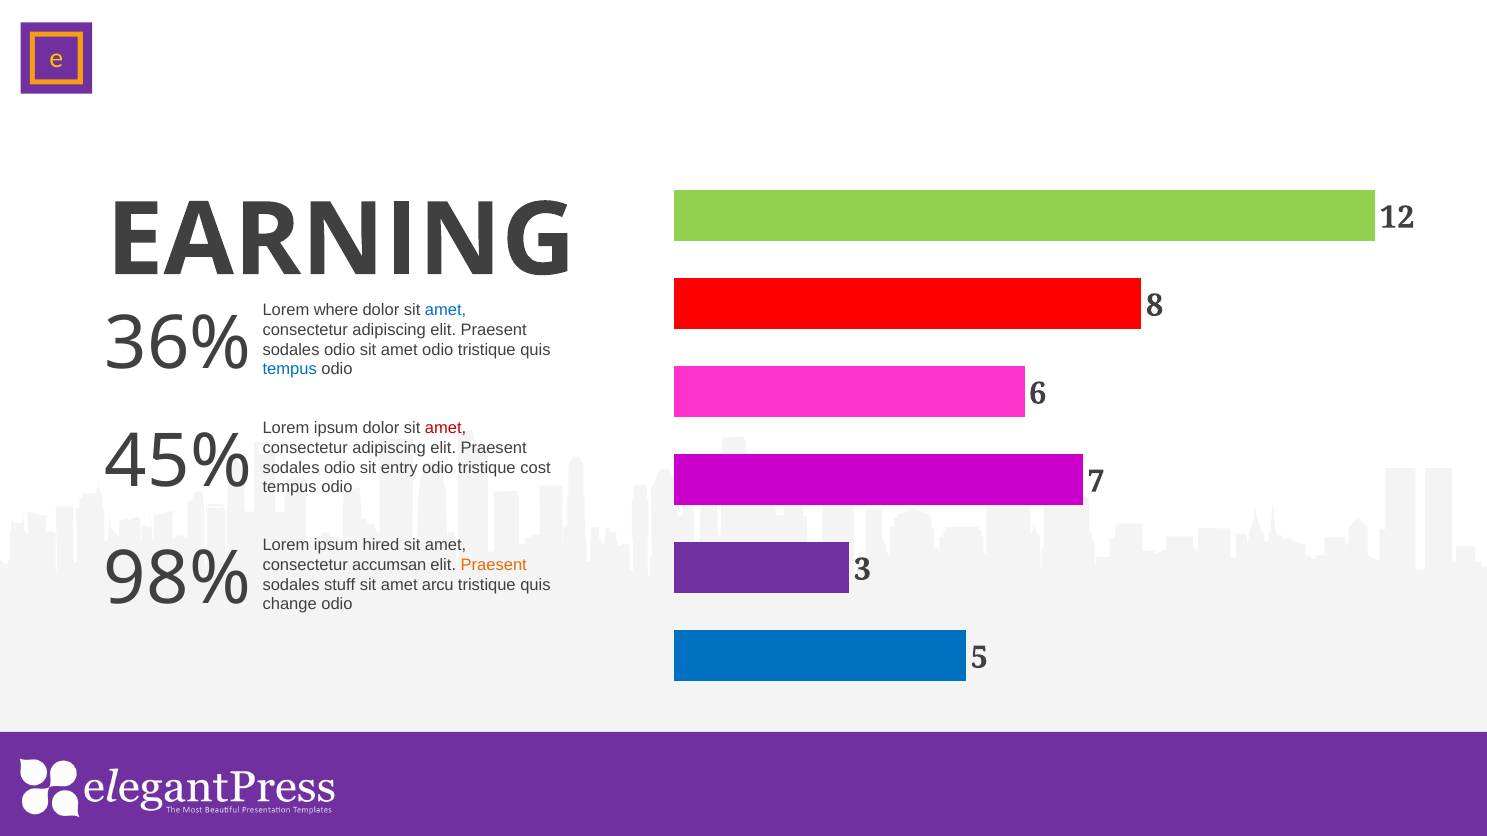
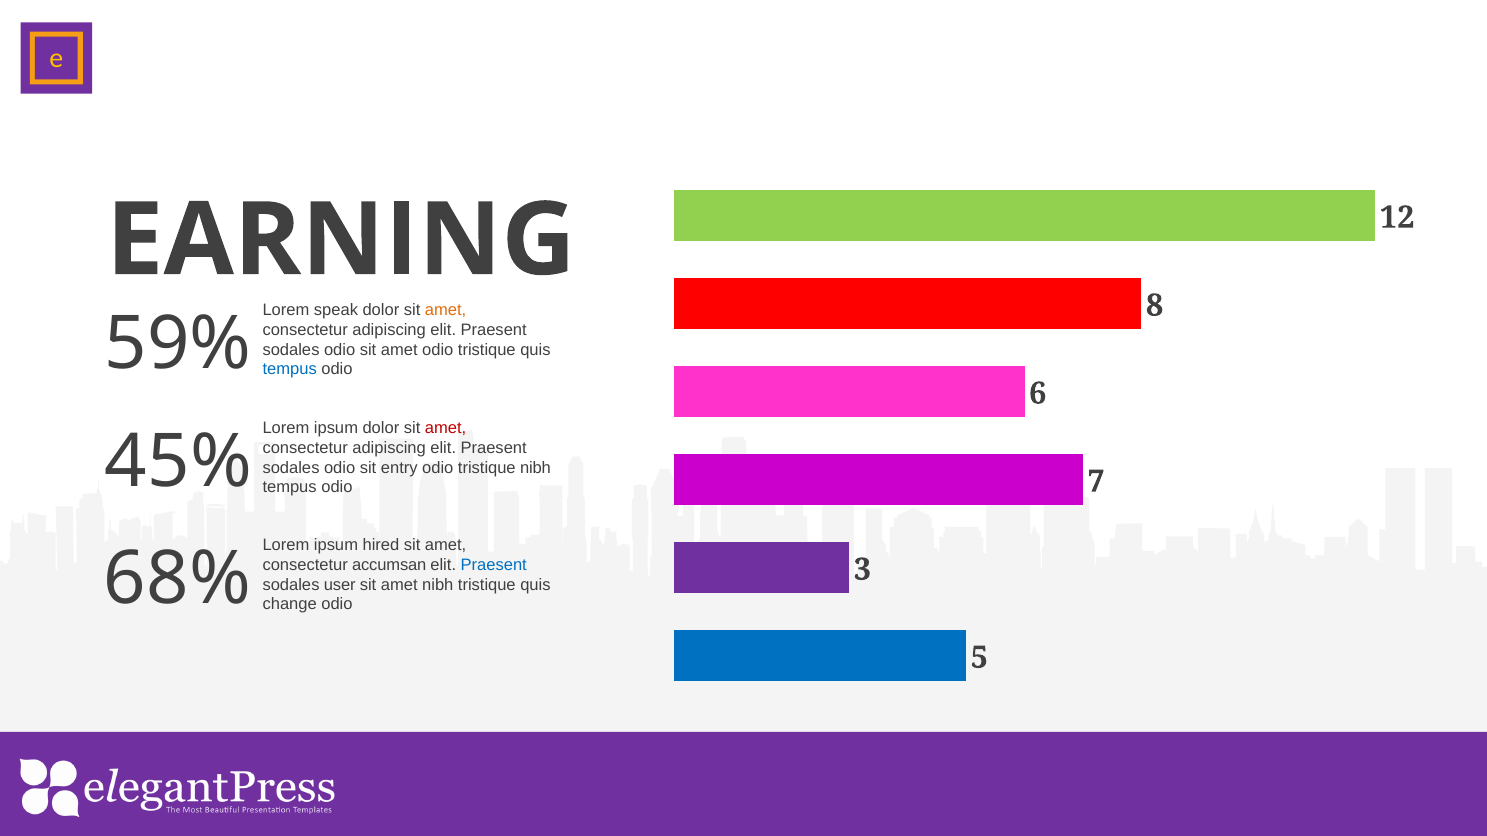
where: where -> speak
amet at (446, 310) colour: blue -> orange
36%: 36% -> 59%
tristique cost: cost -> nibh
Praesent at (494, 565) colour: orange -> blue
98%: 98% -> 68%
stuff: stuff -> user
amet arcu: arcu -> nibh
